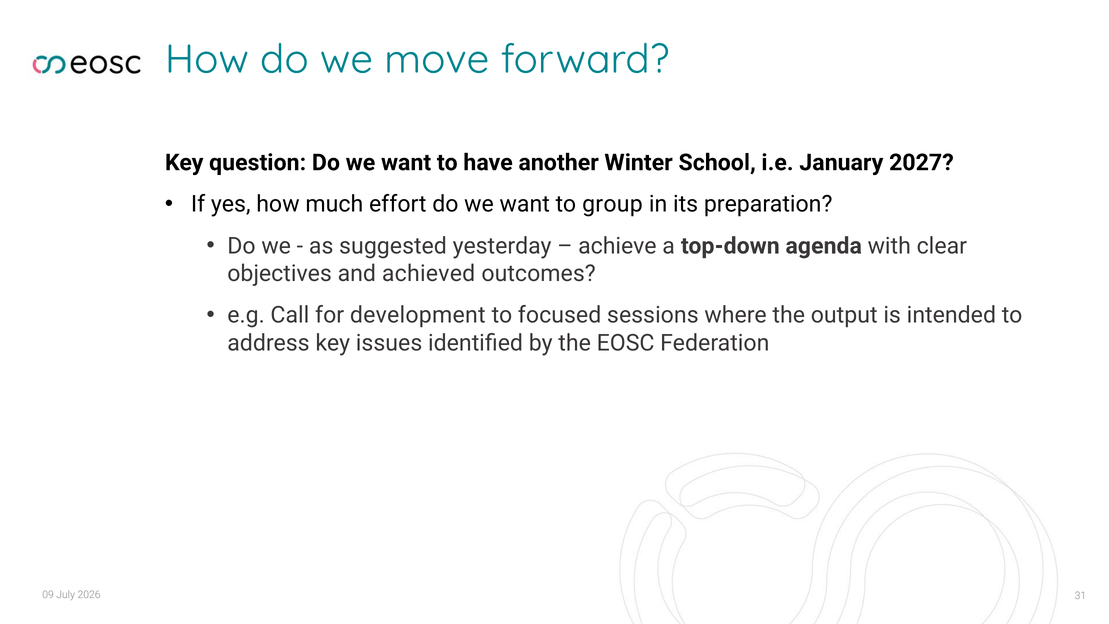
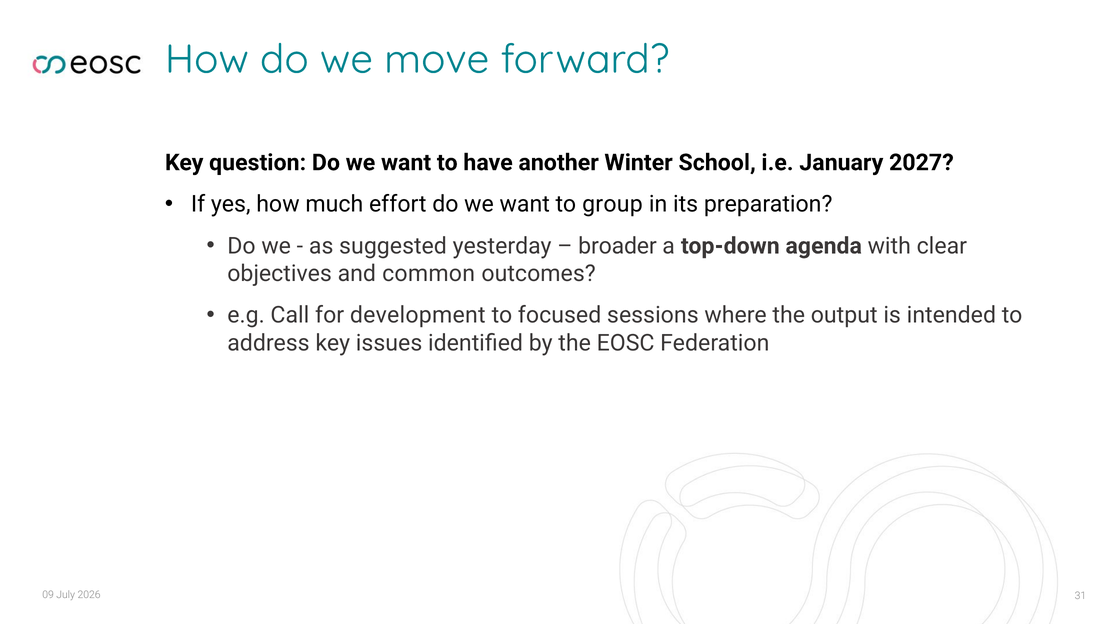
achieve: achieve -> broader
achieved: achieved -> common
